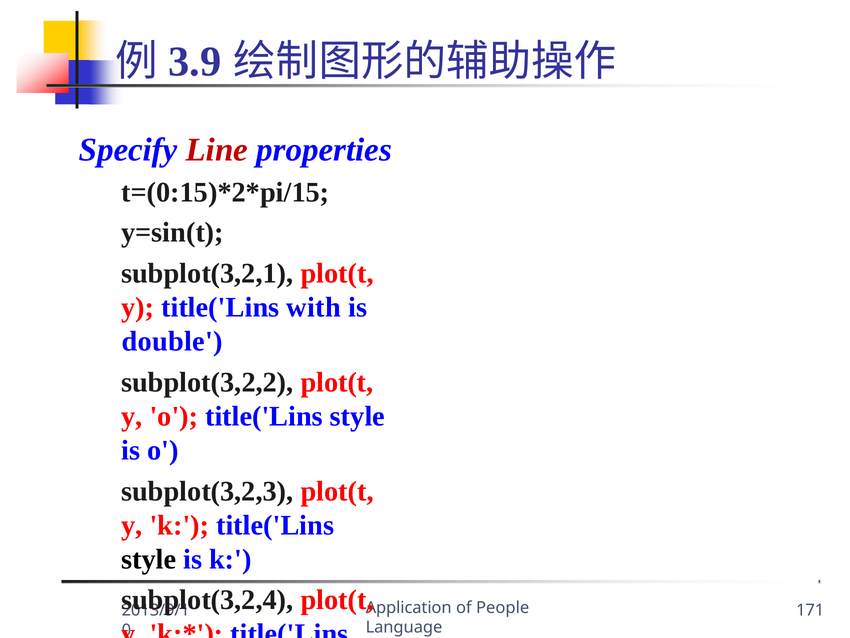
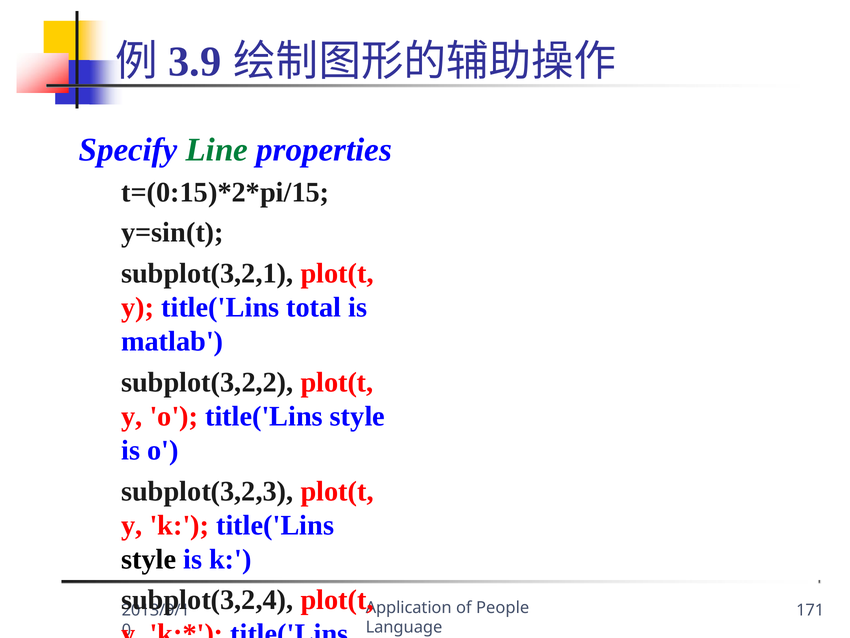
Line colour: red -> green
with: with -> total
double: double -> matlab
